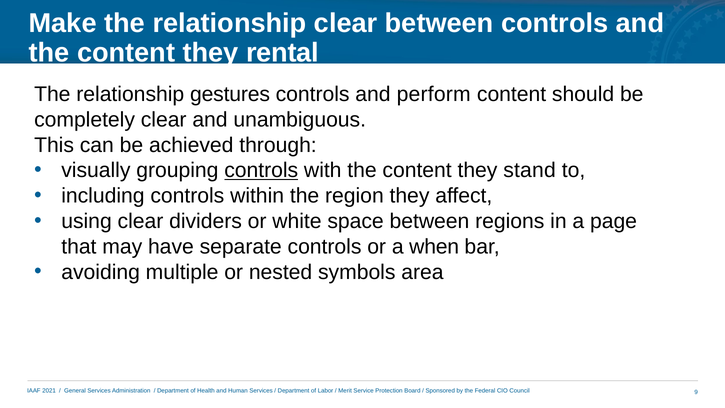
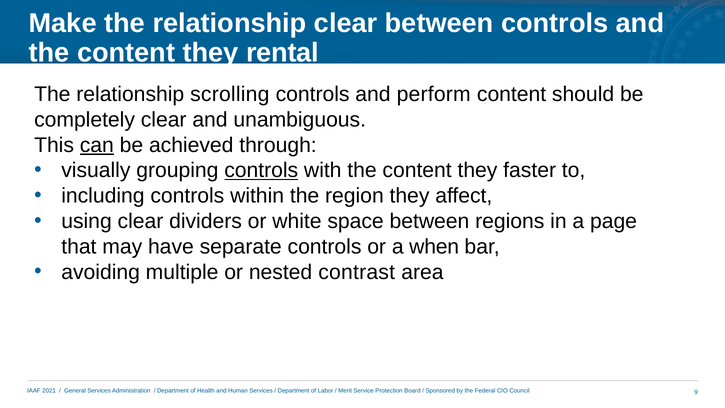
gestures: gestures -> scrolling
can underline: none -> present
stand: stand -> faster
symbols: symbols -> contrast
